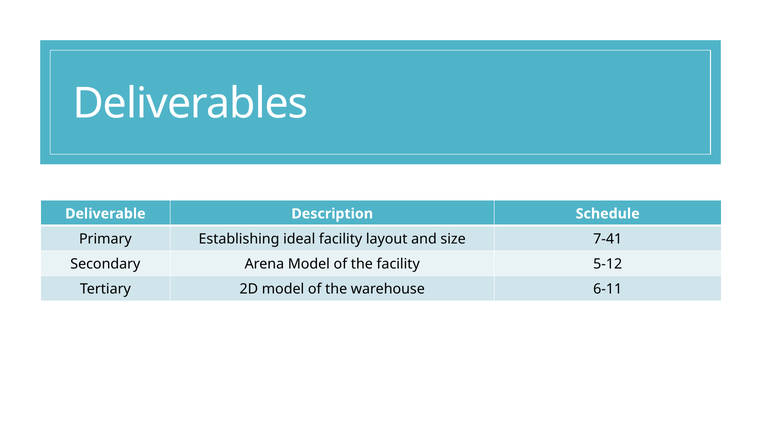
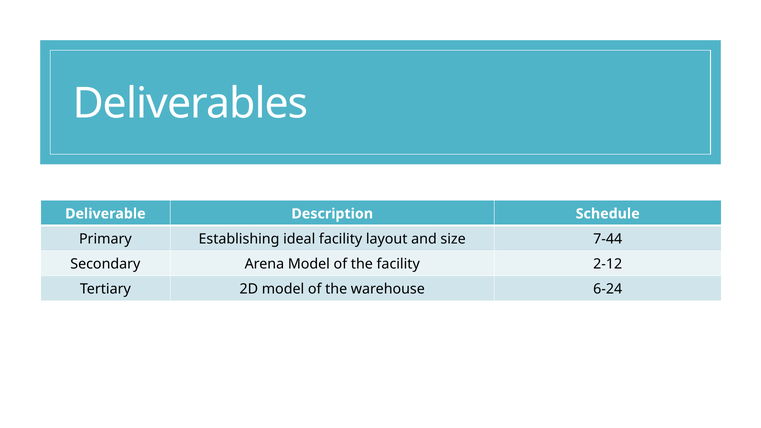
7-41: 7-41 -> 7-44
5-12: 5-12 -> 2-12
6-11: 6-11 -> 6-24
